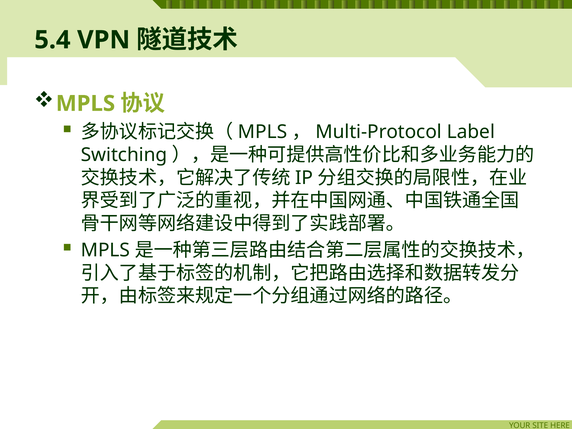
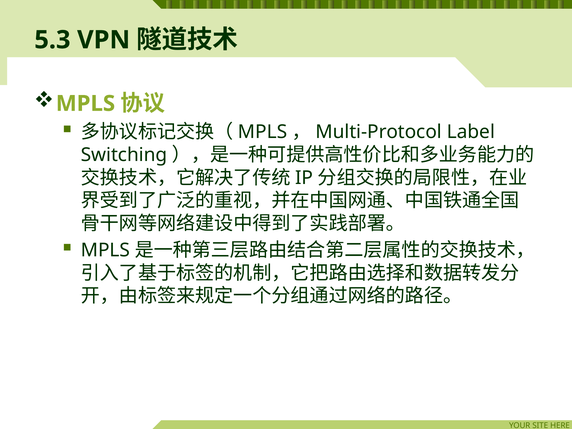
5.4: 5.4 -> 5.3
